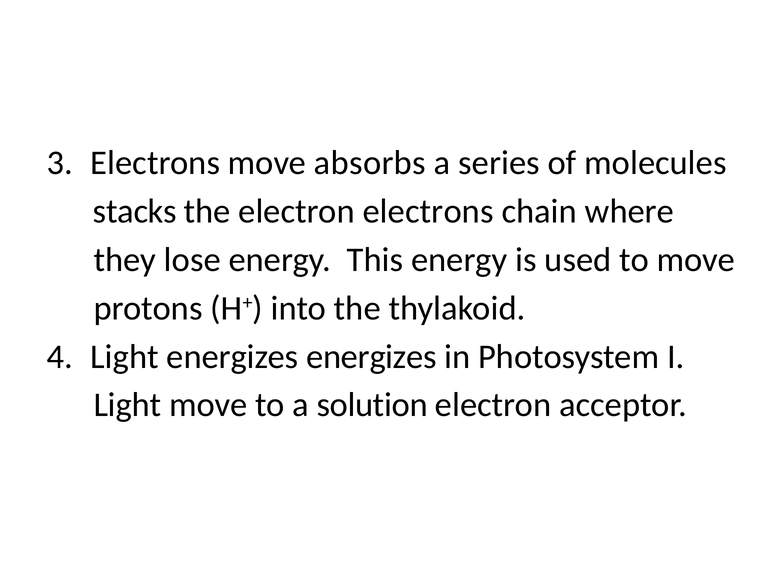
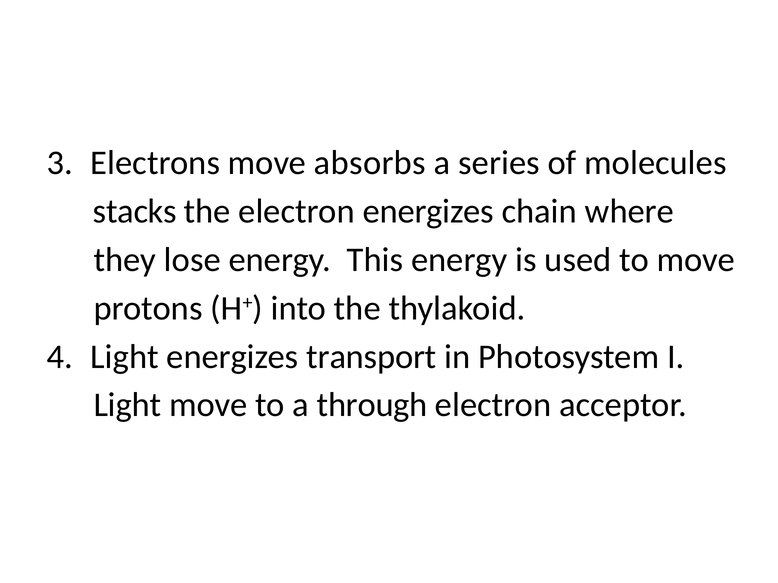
electron electrons: electrons -> energizes
energizes energizes: energizes -> transport
solution: solution -> through
